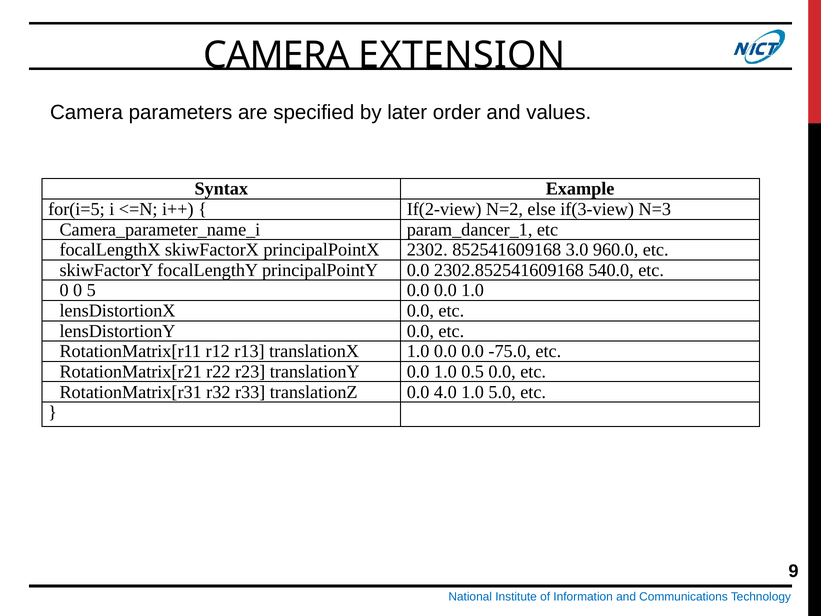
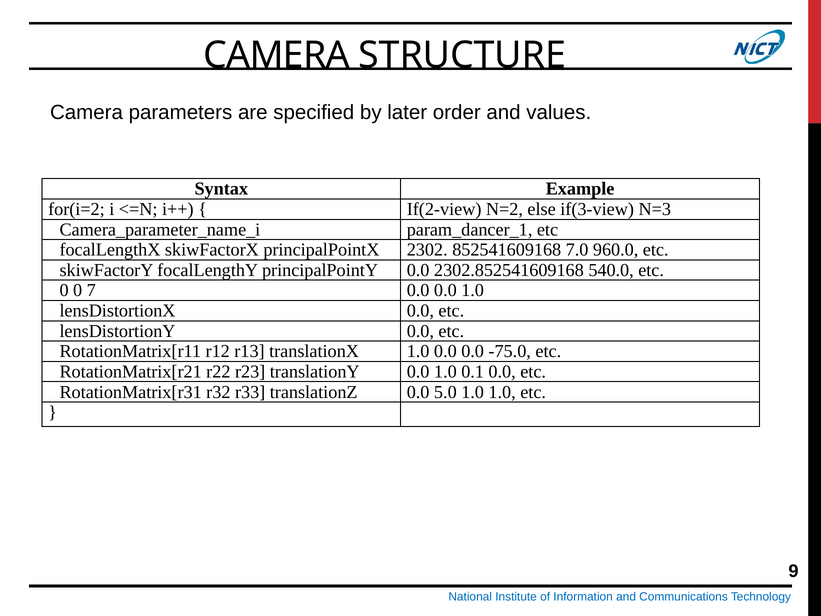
EXTENSION: EXTENSION -> STRUCTURE
for(i=5: for(i=5 -> for(i=2
3.0: 3.0 -> 7.0
5: 5 -> 7
0.5: 0.5 -> 0.1
4.0: 4.0 -> 5.0
1.0 5.0: 5.0 -> 1.0
